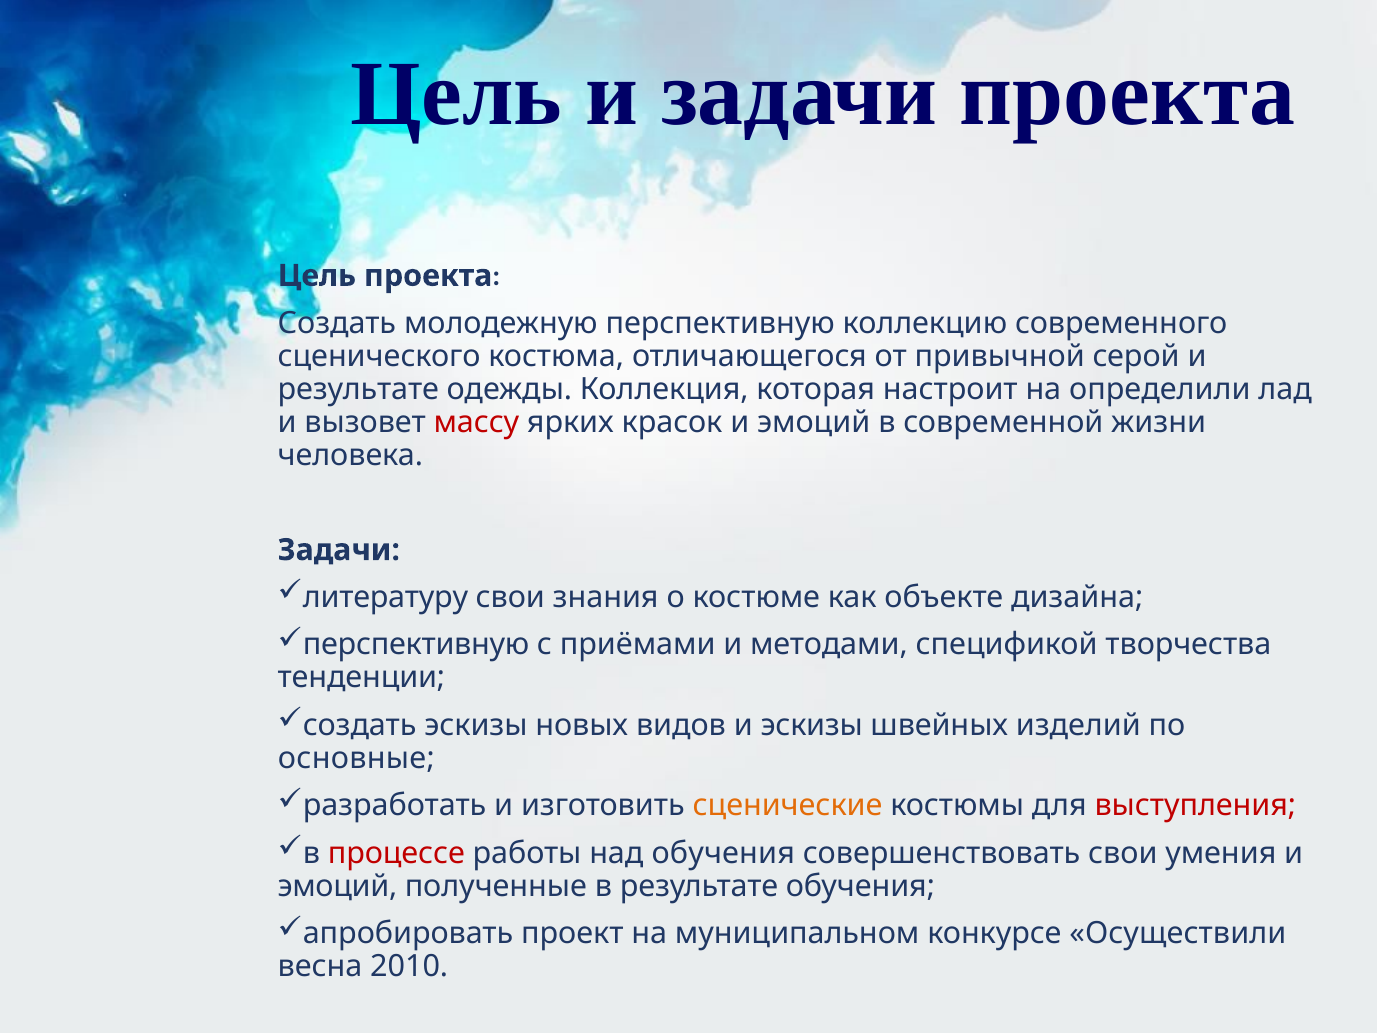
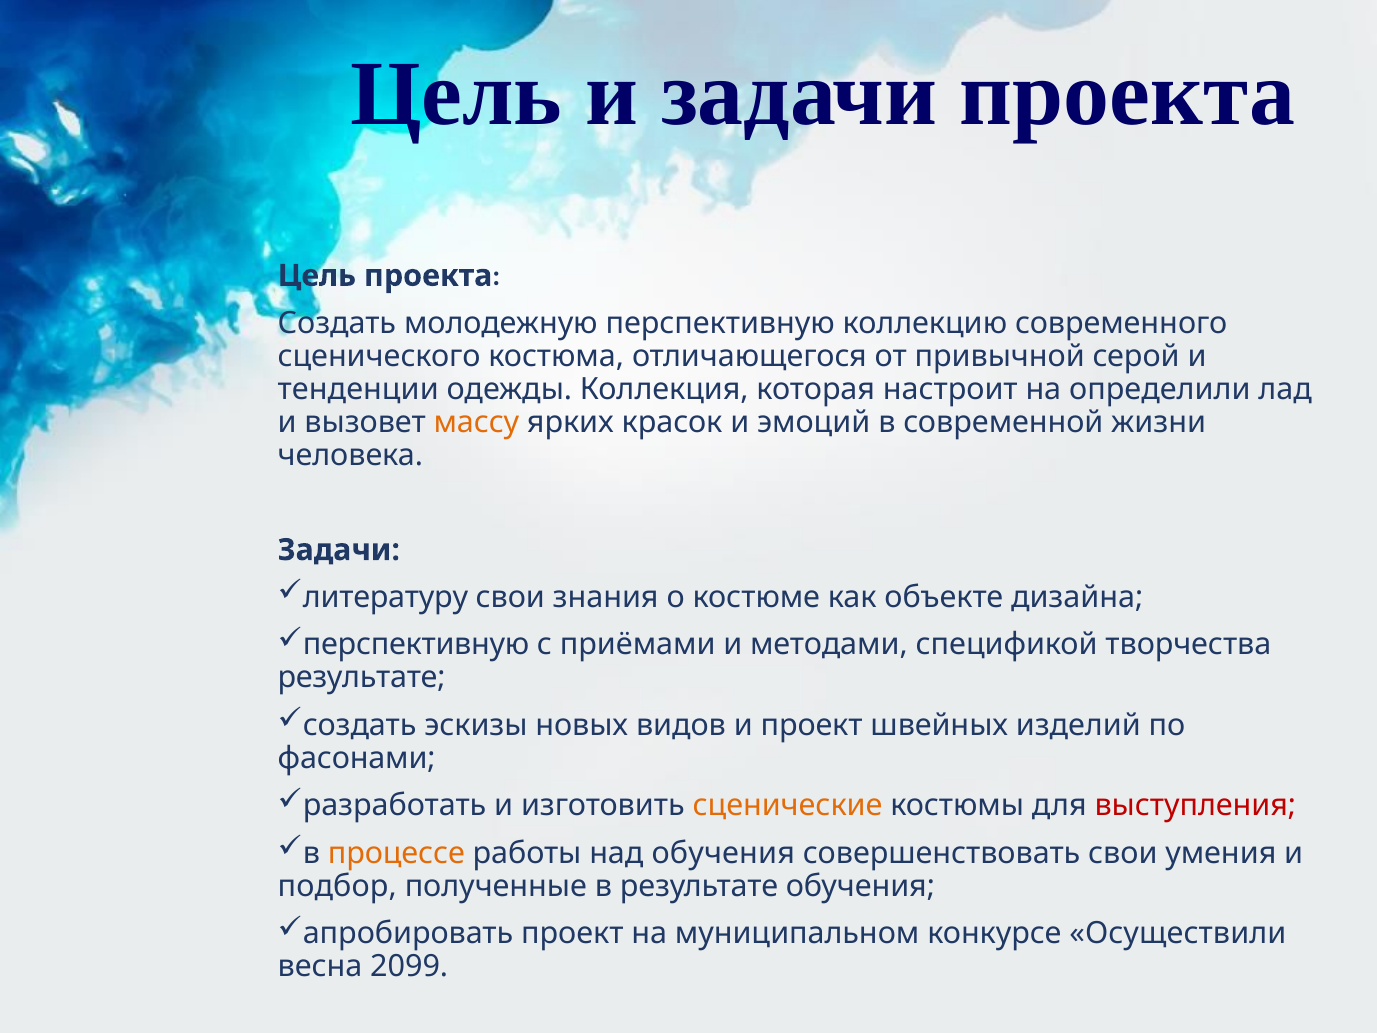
результате at (358, 389): результате -> тенденции
массу colour: red -> orange
тенденции at (361, 678): тенденции -> результате
и эскизы: эскизы -> проект
основные: основные -> фасонами
процессе colour: red -> orange
эмоций at (337, 886): эмоций -> подбор
2010: 2010 -> 2099
